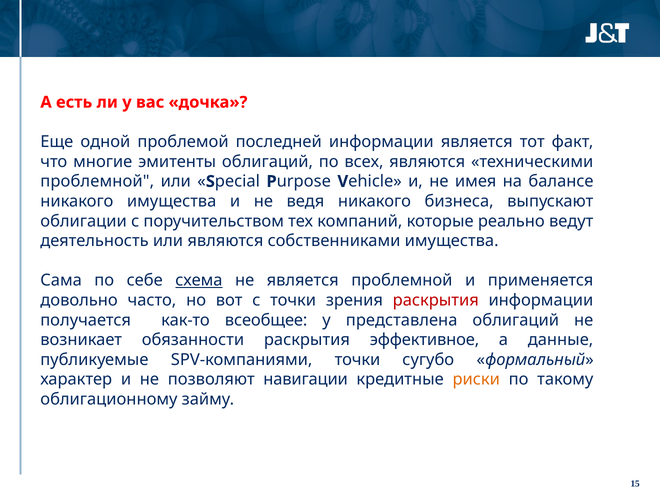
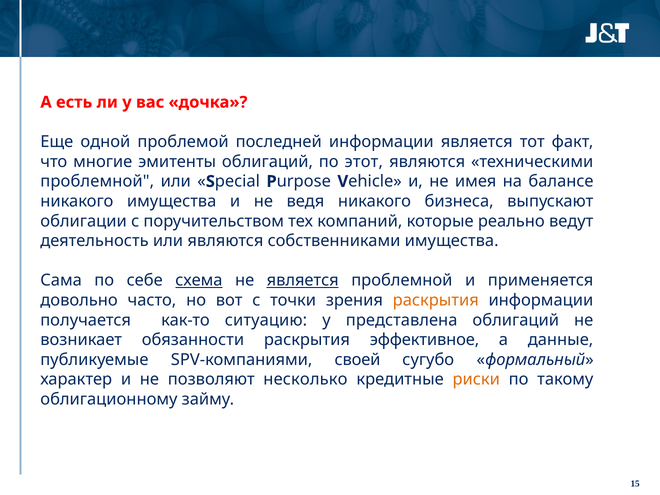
всех: всех -> этот
является at (303, 280) underline: none -> present
раскрытия at (436, 300) colour: red -> orange
всеобщее: всеобщее -> ситуацию
SPV-компаниями точки: точки -> своей
навигации: навигации -> несколько
